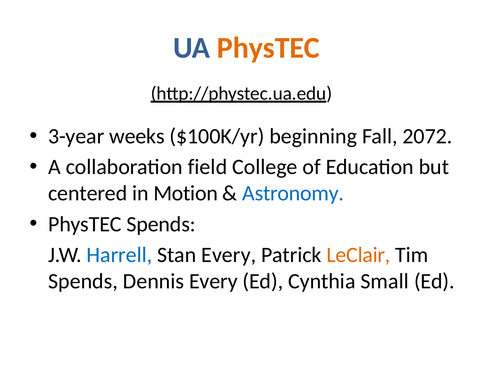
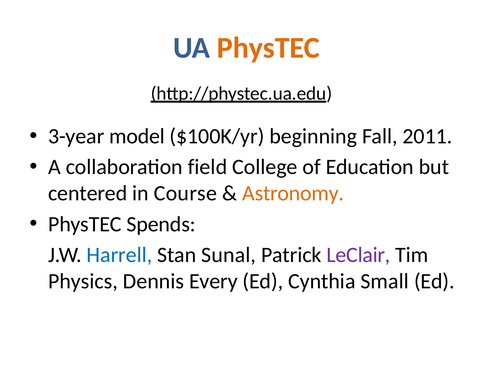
weeks: weeks -> model
2072: 2072 -> 2011
Motion: Motion -> Course
Astronomy colour: blue -> orange
Stan Every: Every -> Sunal
LeClair colour: orange -> purple
Spends at (83, 281): Spends -> Physics
